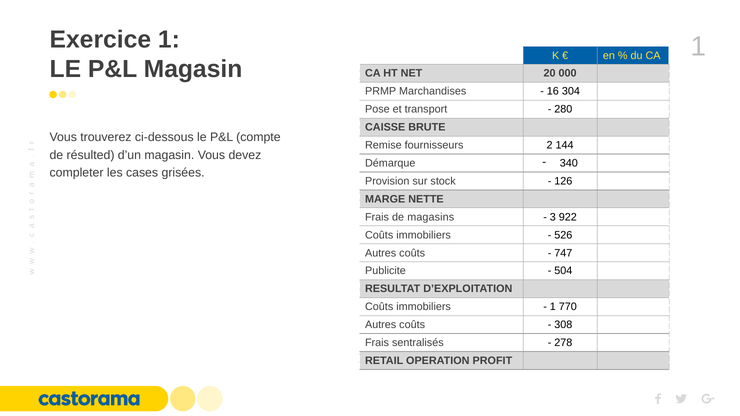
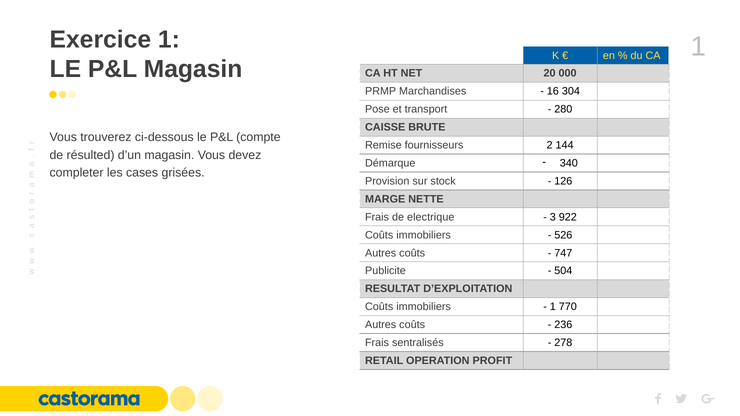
magasins: magasins -> electrique
308: 308 -> 236
